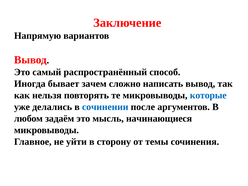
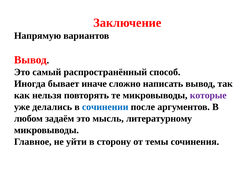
зачем: зачем -> иначе
которые colour: blue -> purple
начинающиеся: начинающиеся -> литературному
